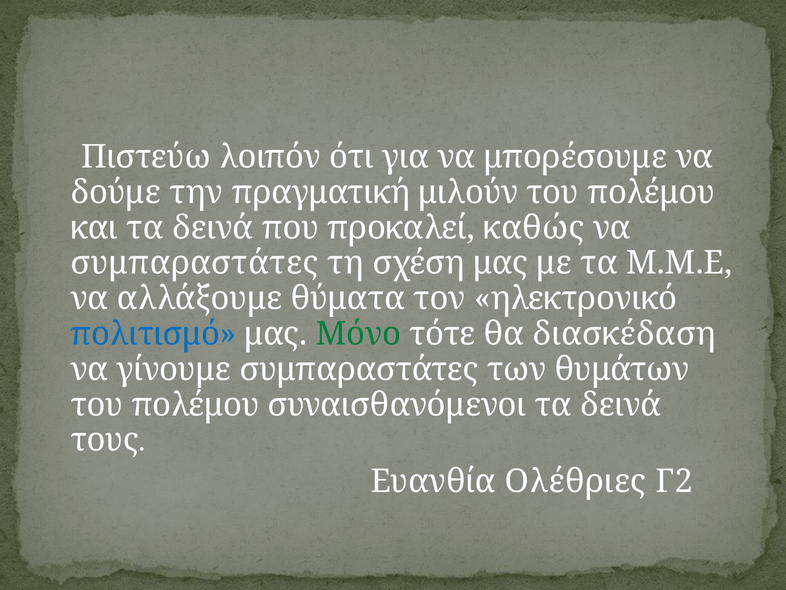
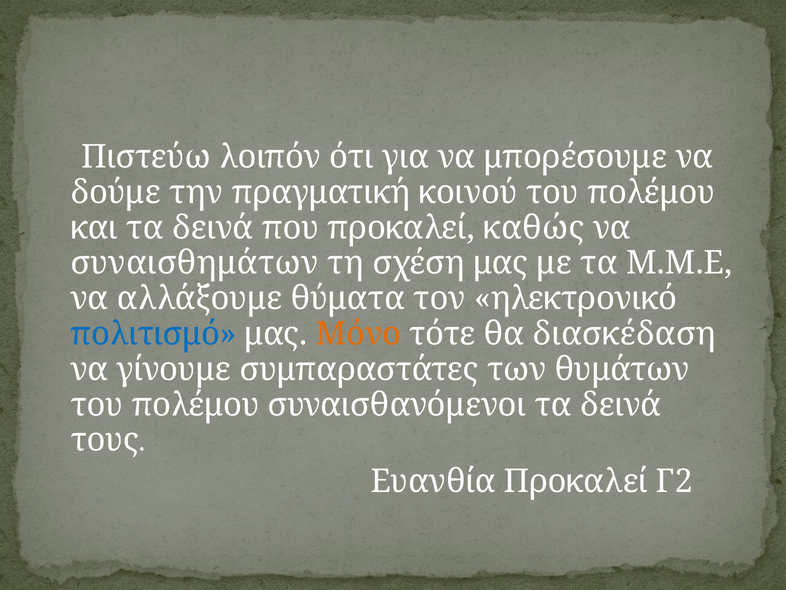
μιλούν: μιλούν -> κοινού
συμπαραστάτες at (195, 263): συμπαραστάτες -> συναισθημάτων
Μόνο colour: green -> orange
Ευανθία Ολέθριες: Ολέθριες -> Προκαλεί
